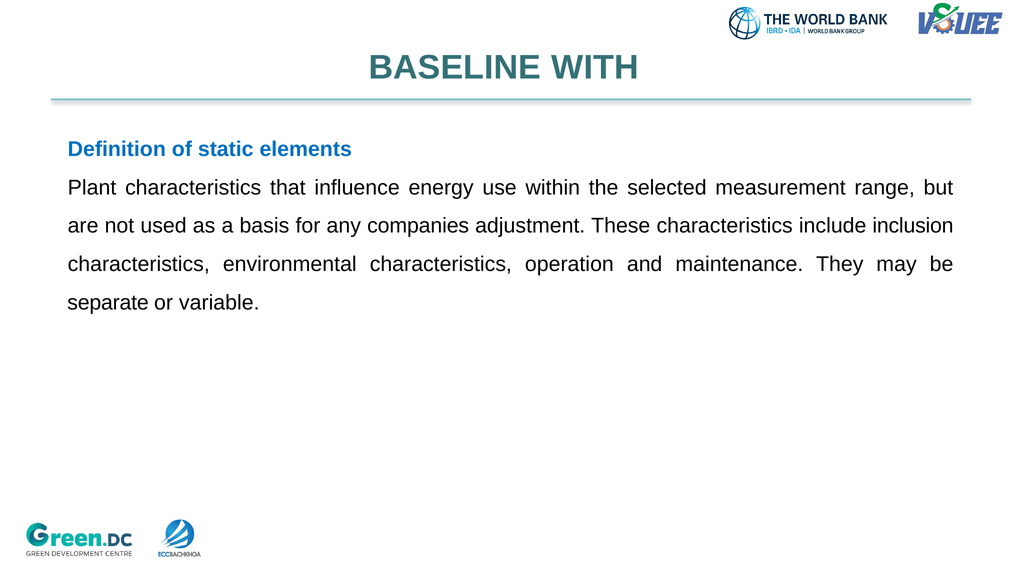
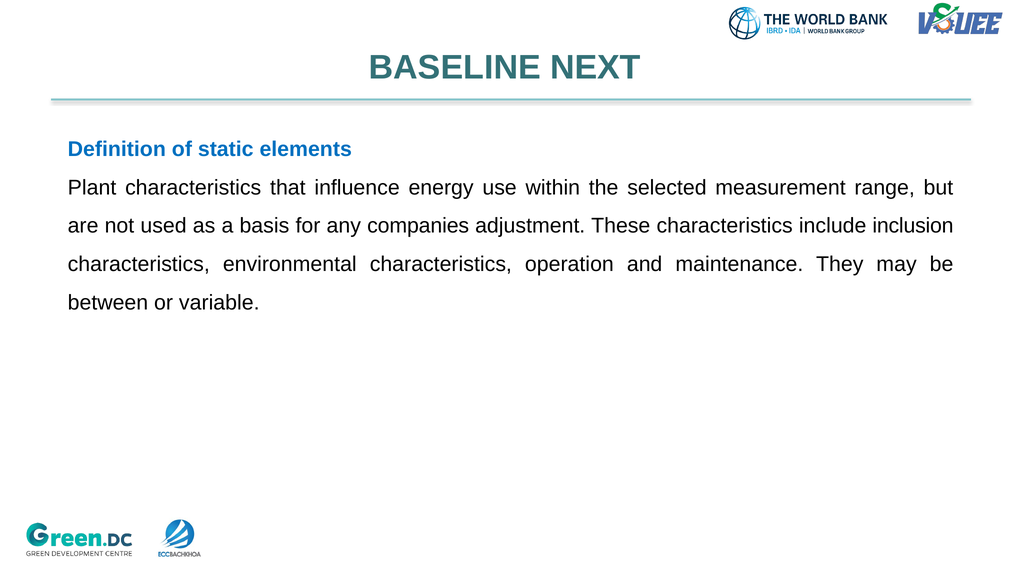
WITH: WITH -> NEXT
separate: separate -> between
